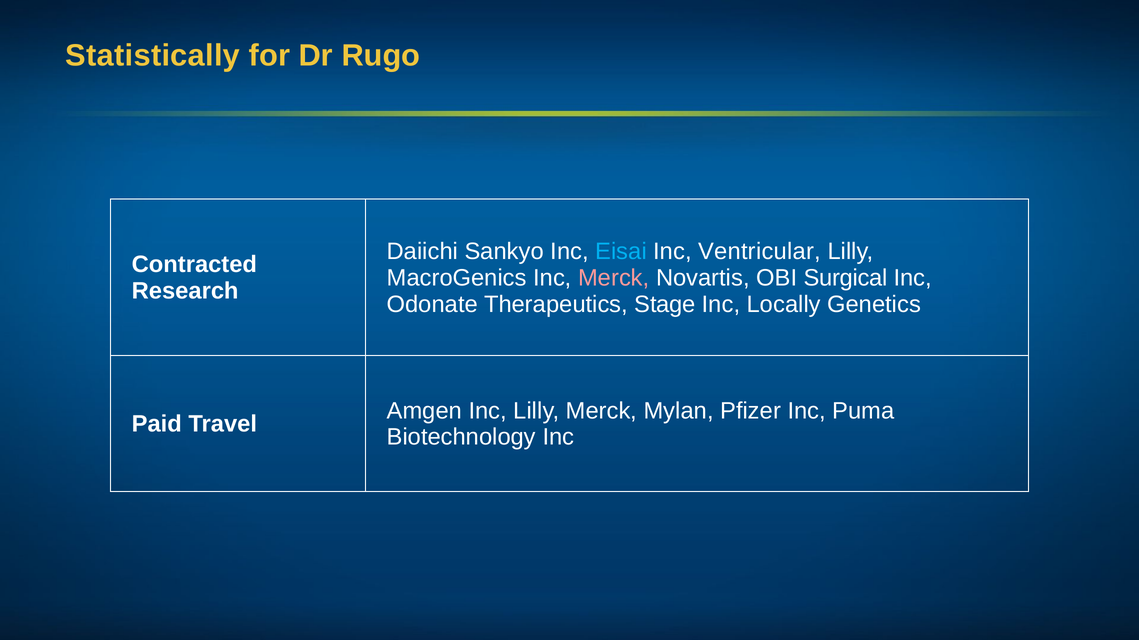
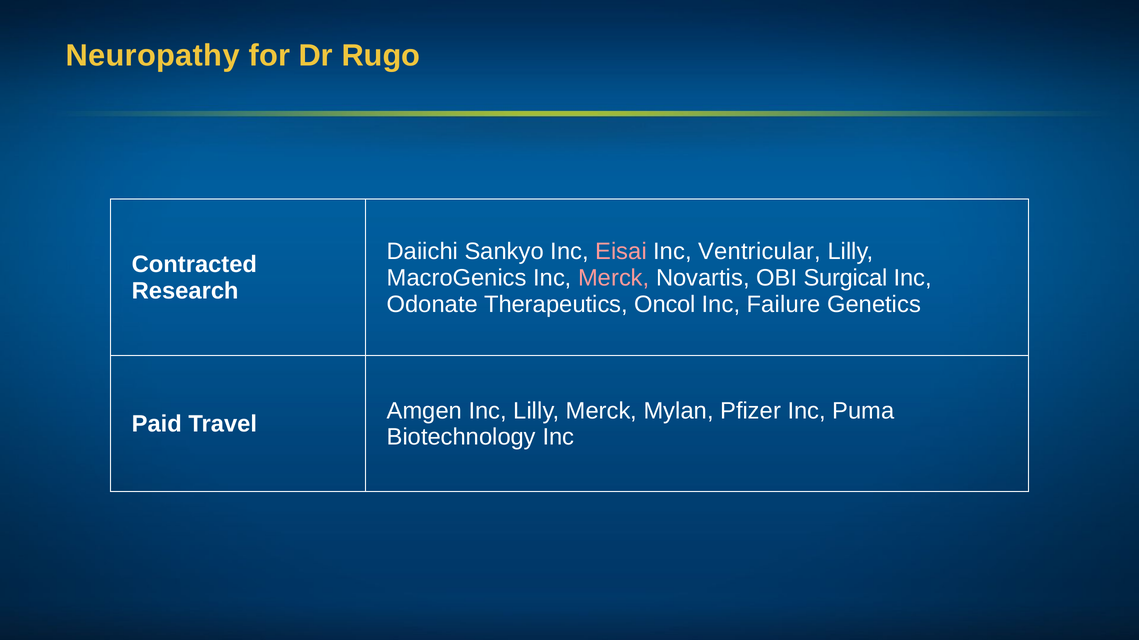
Statistically: Statistically -> Neuropathy
Eisai colour: light blue -> pink
Stage: Stage -> Oncol
Locally: Locally -> Failure
